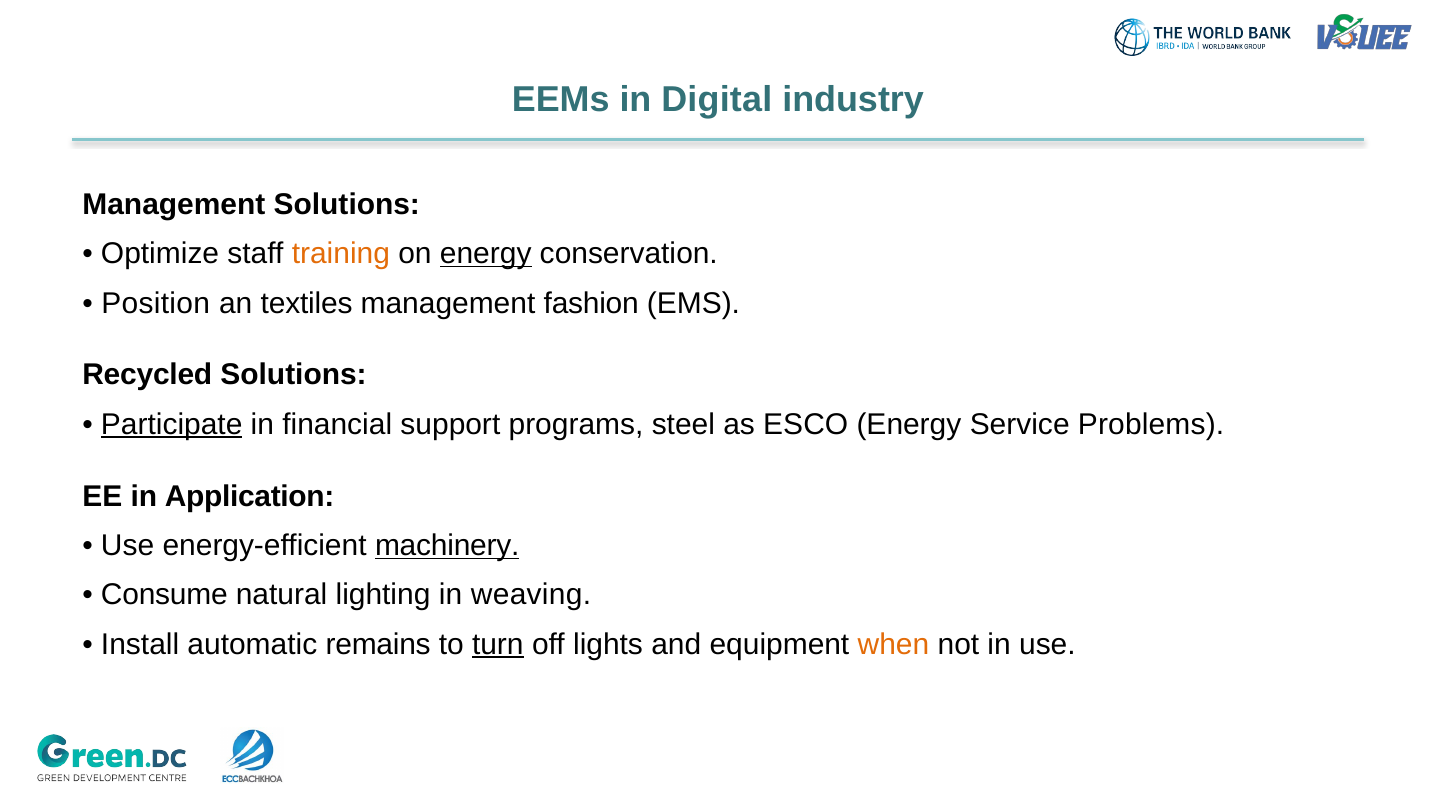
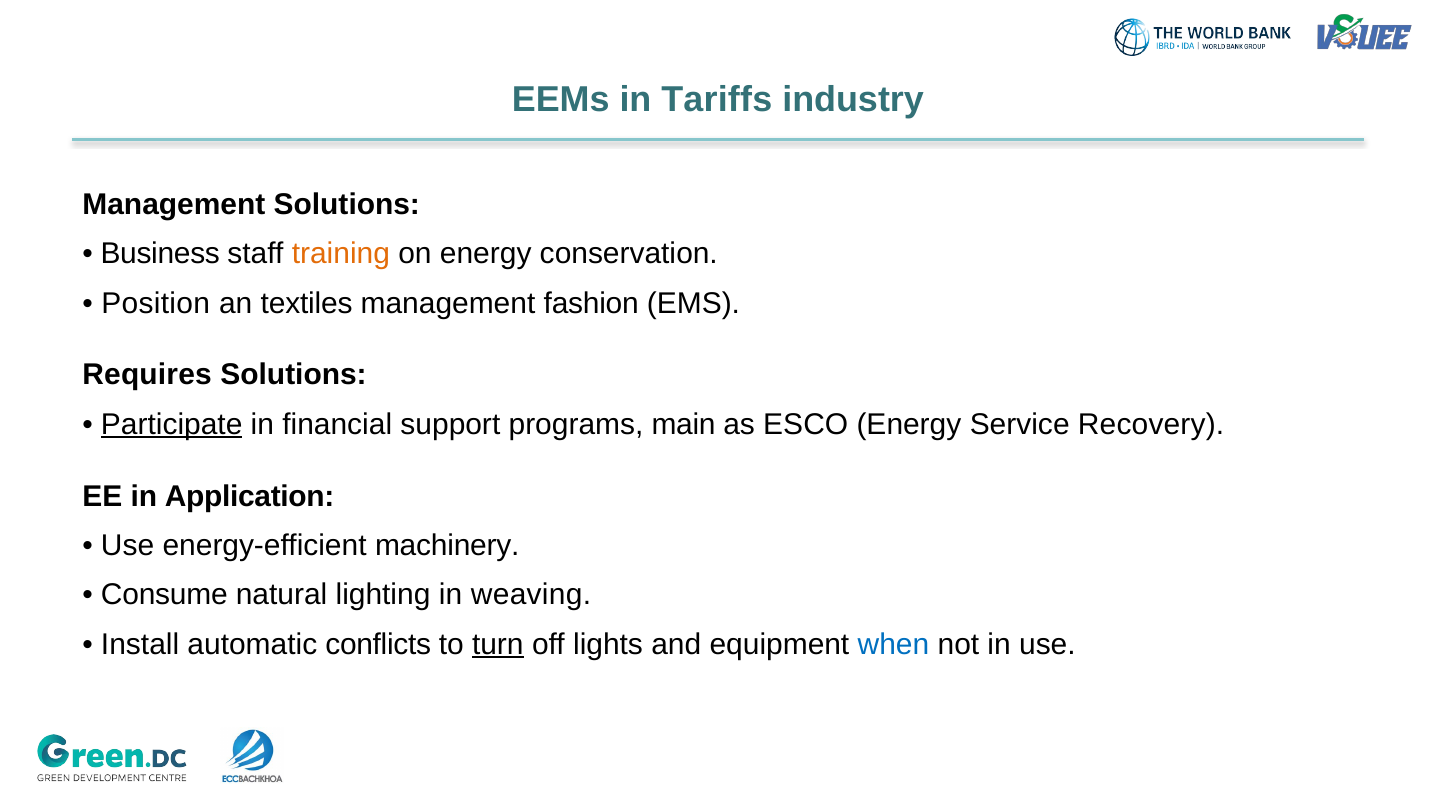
Digital: Digital -> Tariffs
Optimize: Optimize -> Business
energy at (486, 254) underline: present -> none
Recycled: Recycled -> Requires
steel: steel -> main
Problems: Problems -> Recovery
machinery underline: present -> none
remains: remains -> conflicts
when colour: orange -> blue
